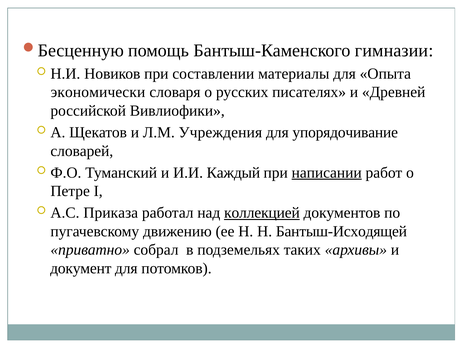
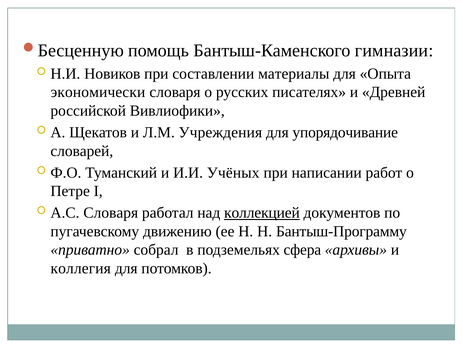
Каждый: Каждый -> Учёных
написании underline: present -> none
А.С Приказа: Приказа -> Словаря
Бантыш-Исходящей: Бантыш-Исходящей -> Бантыш-Программу
таких: таких -> сфера
документ: документ -> коллегия
